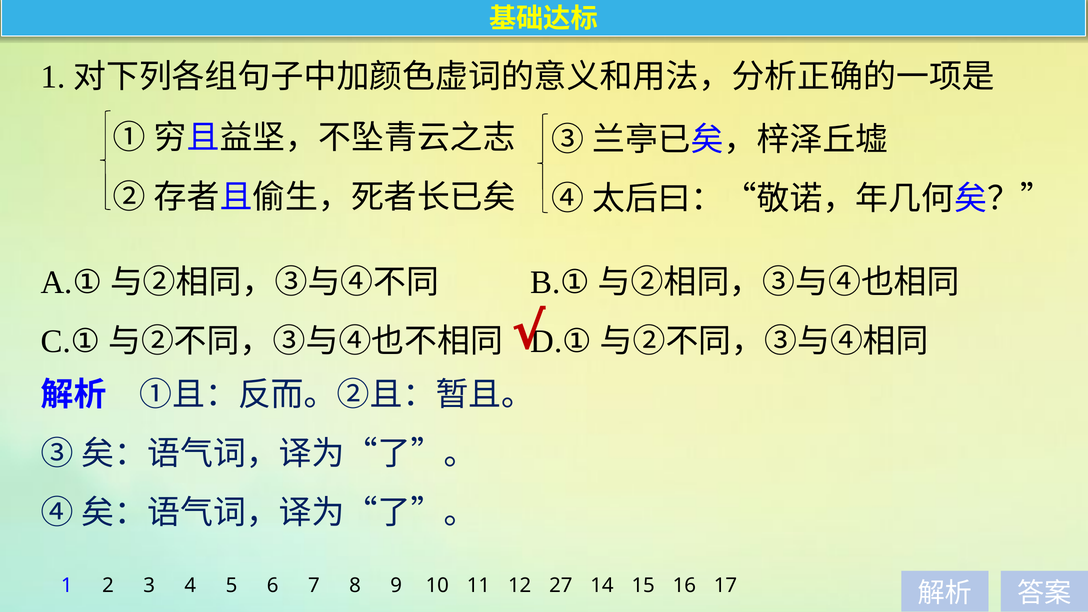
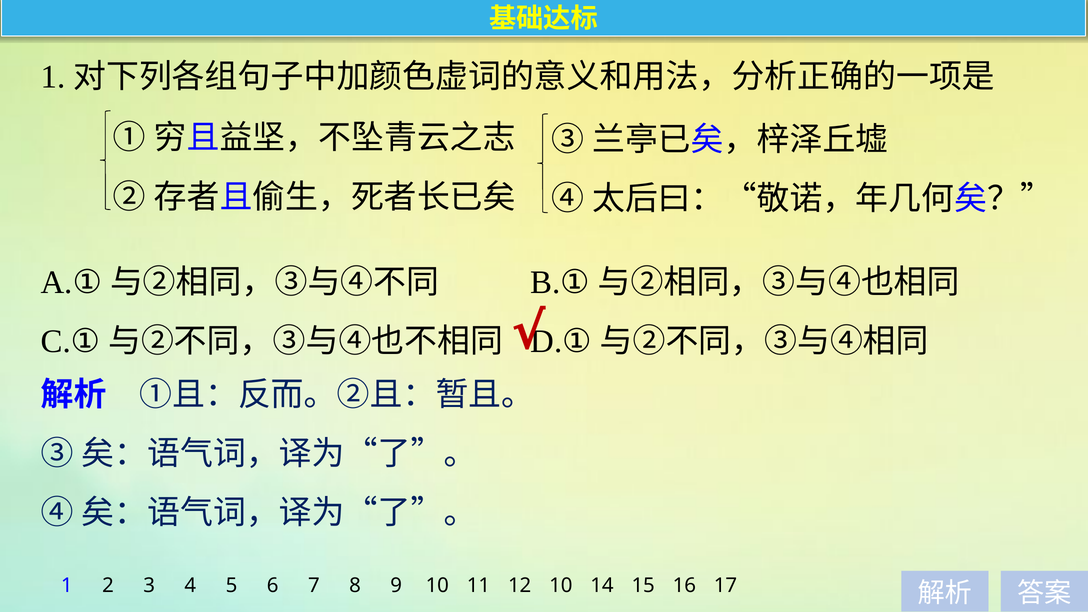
12 27: 27 -> 10
